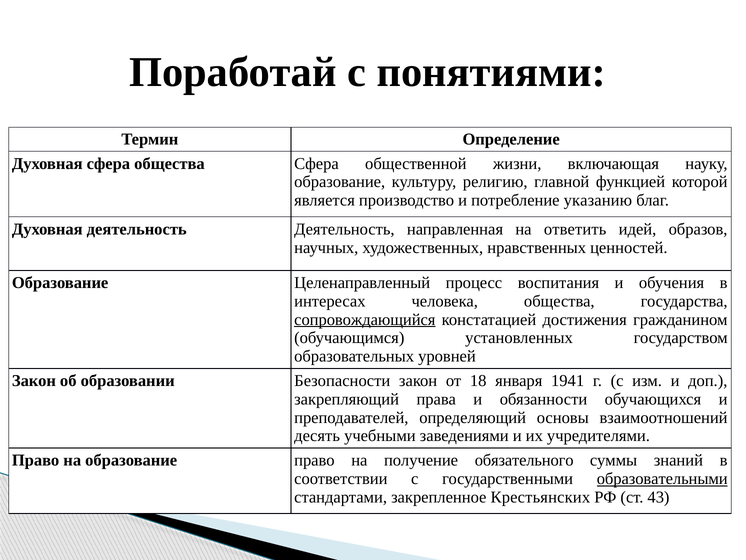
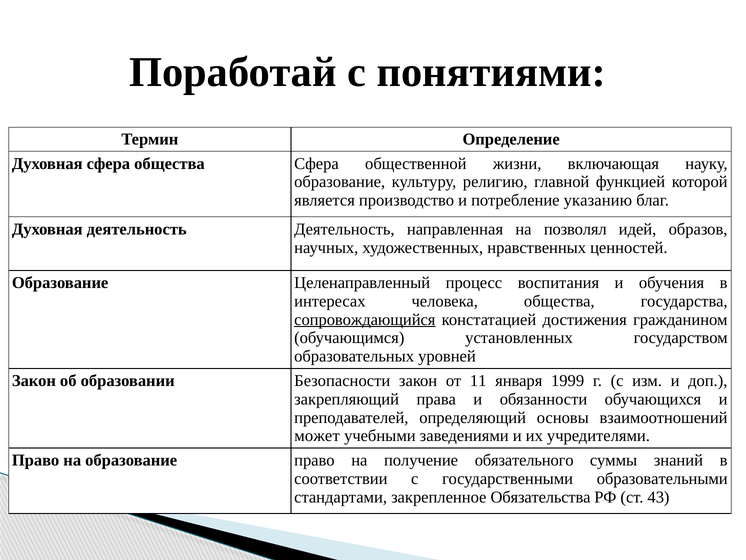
ответить: ответить -> позволял
18: 18 -> 11
1941: 1941 -> 1999
десять: десять -> может
образовательными underline: present -> none
Крестьянских: Крестьянских -> Обязательства
